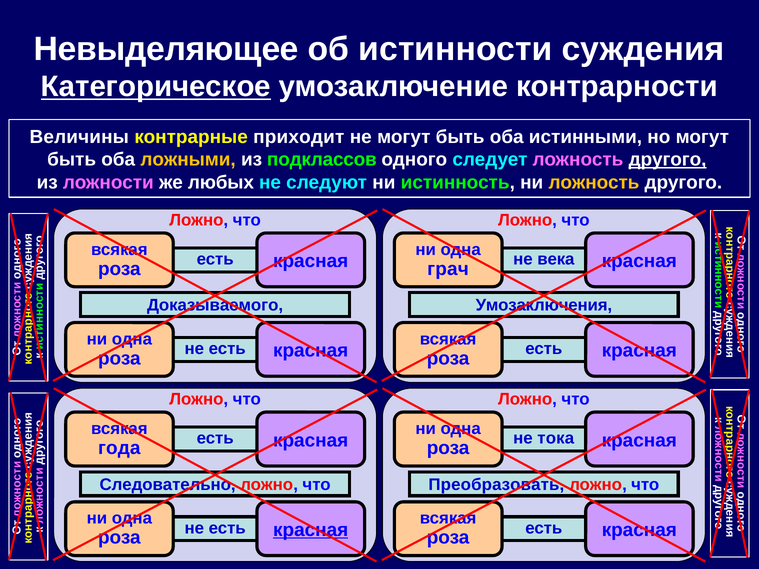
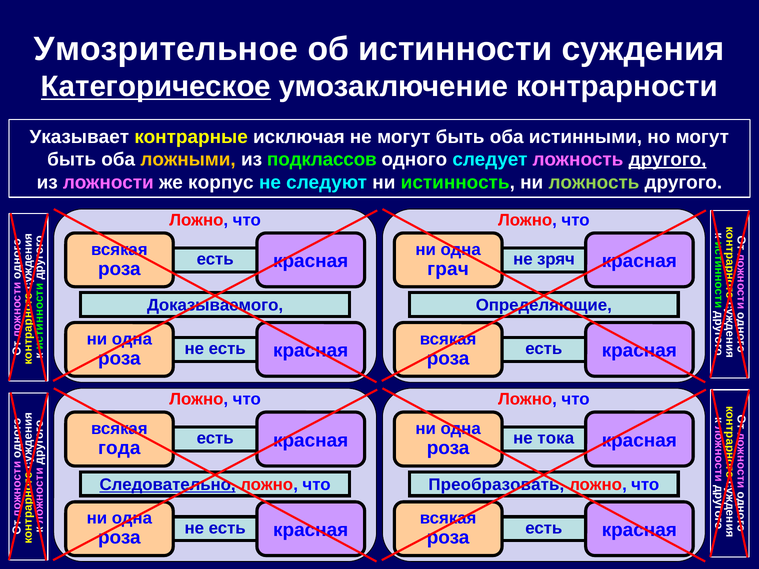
Невыделяющее: Невыделяющее -> Умозрительное
Величины: Величины -> Указывает
приходит: приходит -> исключая
любых: любых -> корпус
ложность at (594, 182) colour: yellow -> light green
века: века -> зряч
Умозаключения: Умозаключения -> Определяющие
Следовательно underline: none -> present
красная at (311, 530) underline: present -> none
